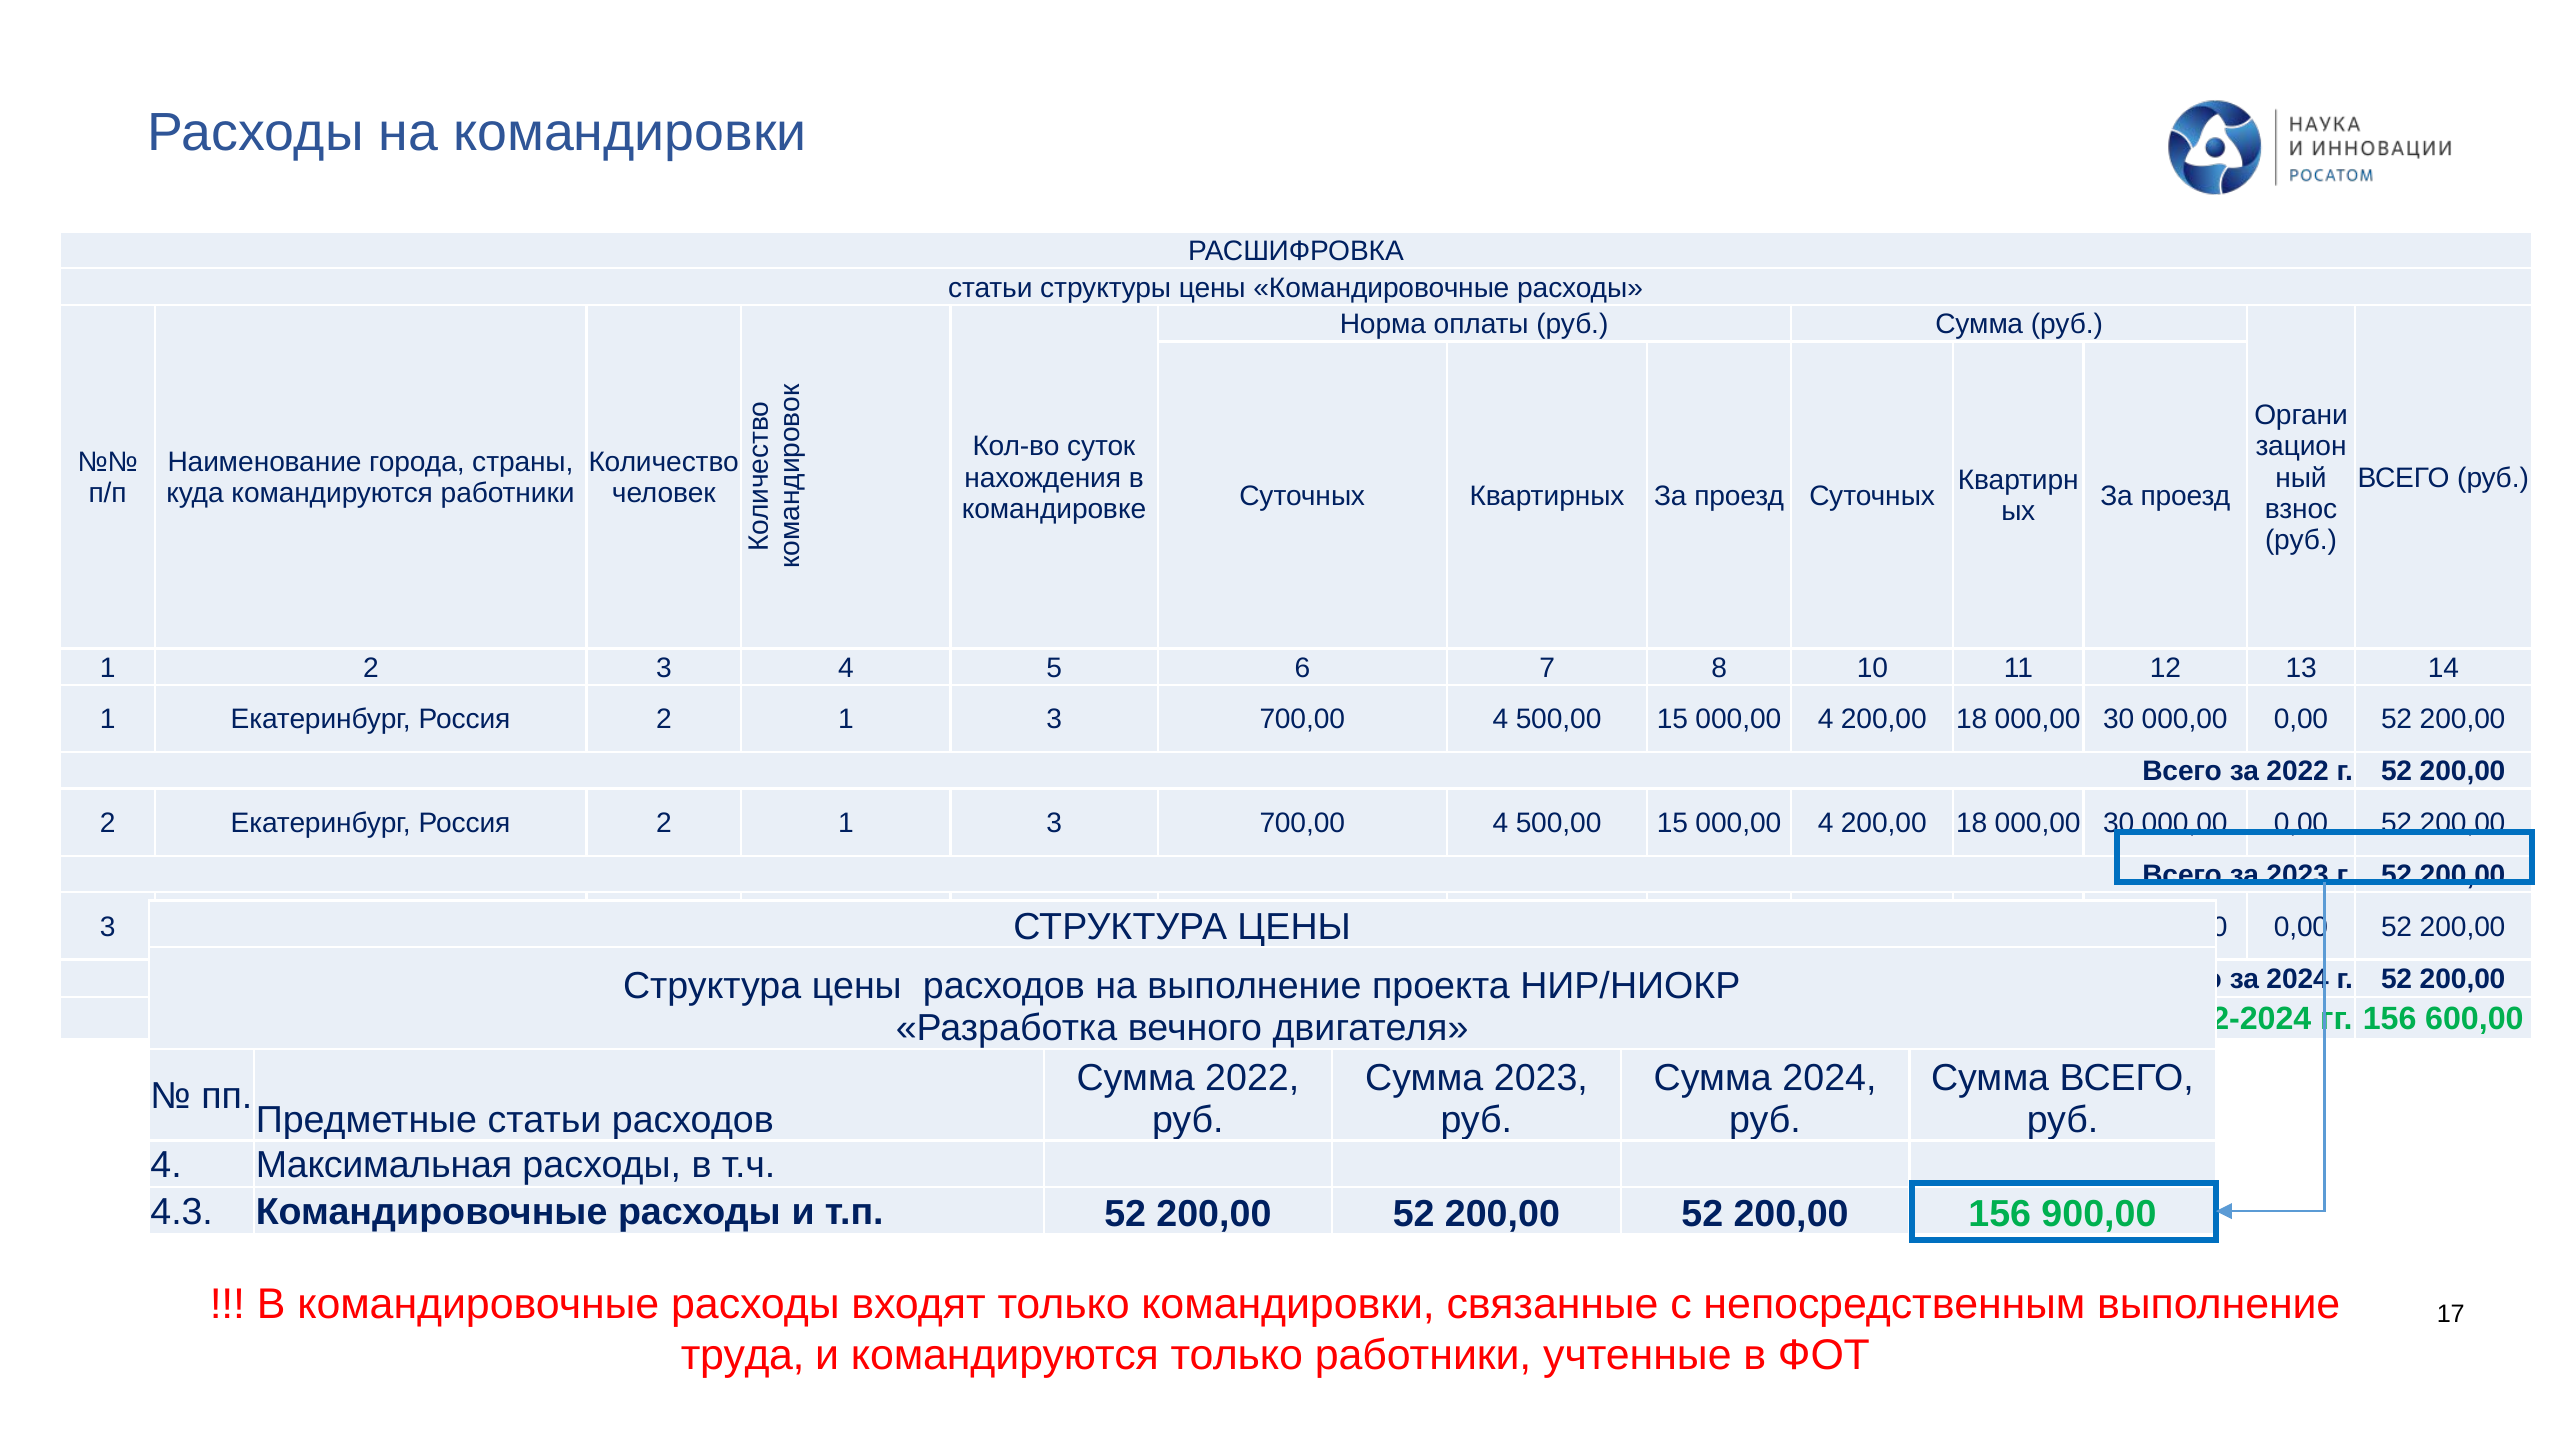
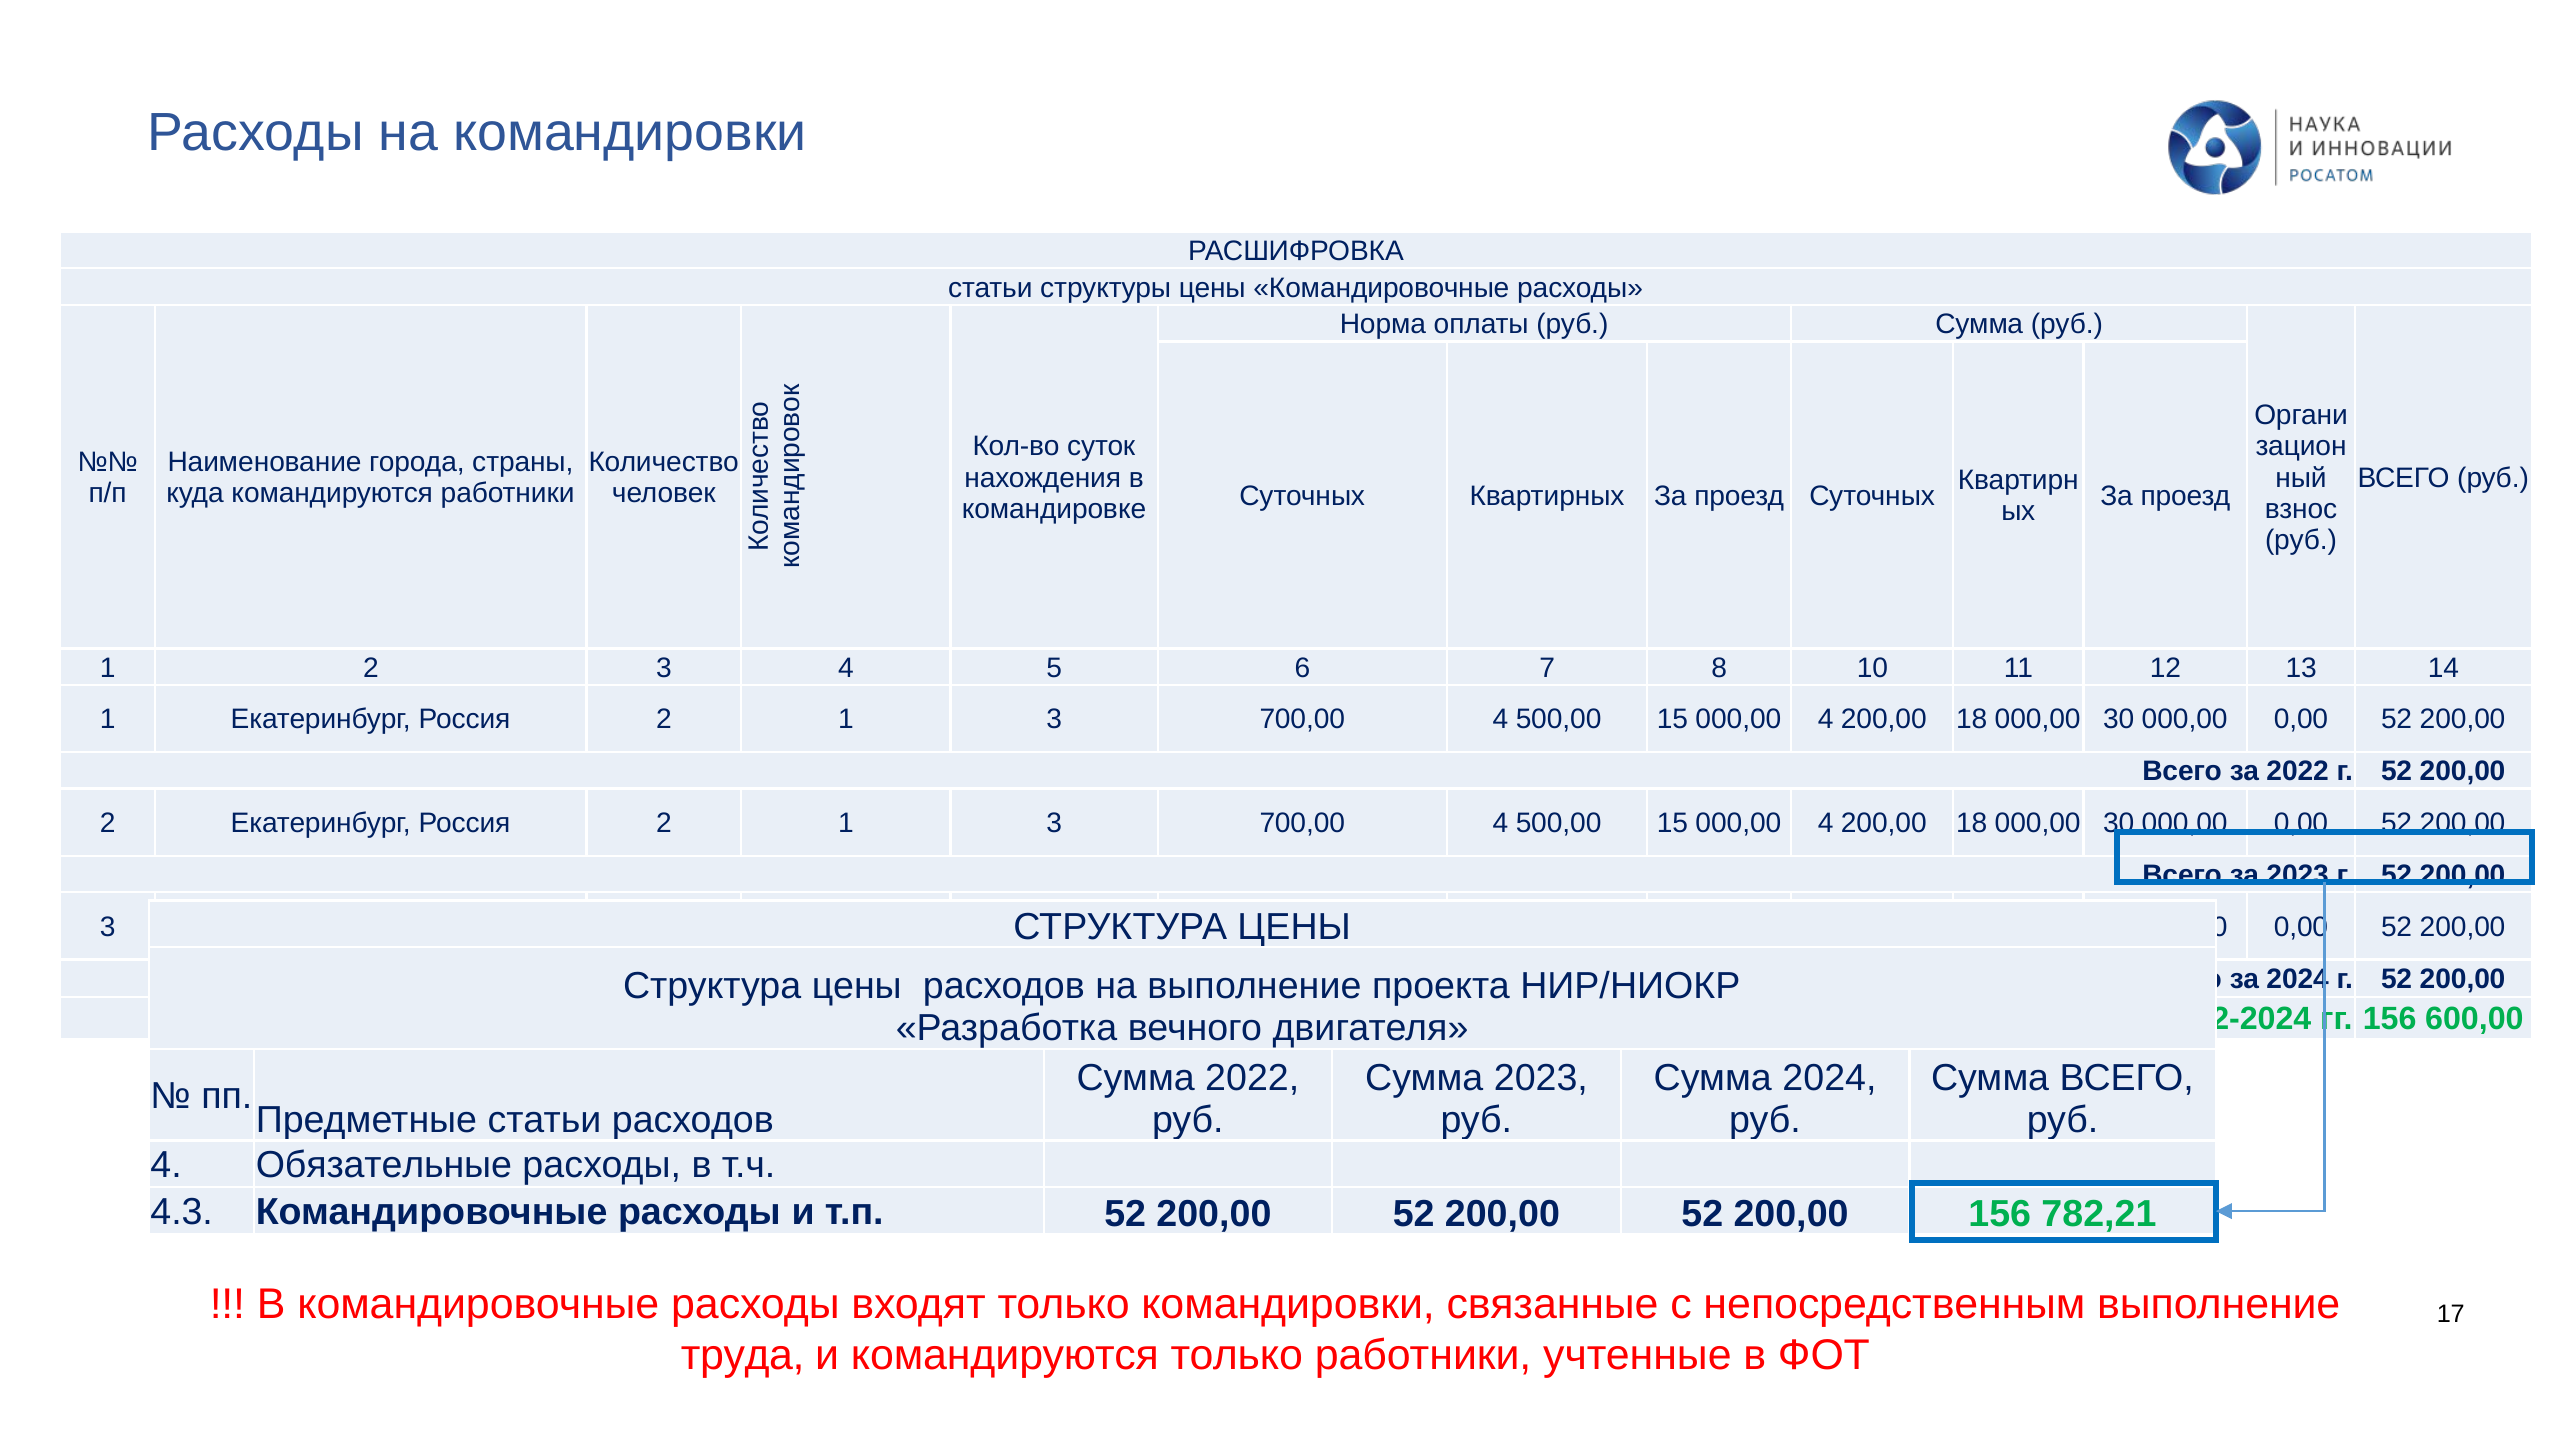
Максимальная: Максимальная -> Обязательные
900,00: 900,00 -> 782,21
